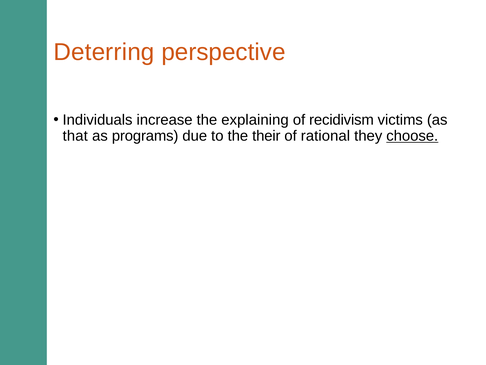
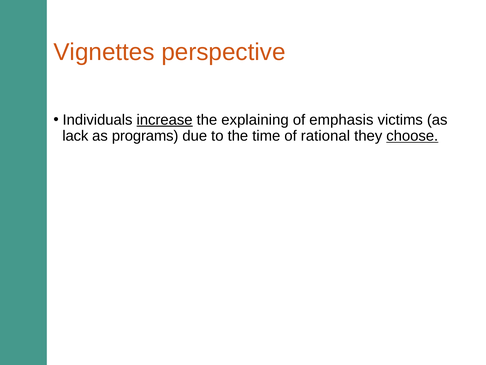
Deterring: Deterring -> Vignettes
increase underline: none -> present
recidivism: recidivism -> emphasis
that: that -> lack
their: their -> time
